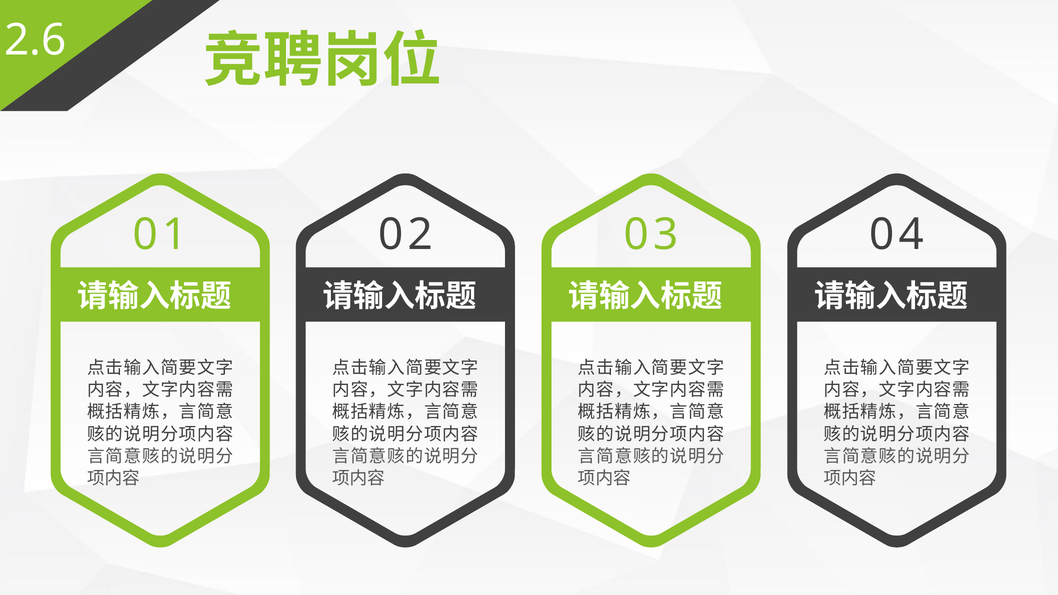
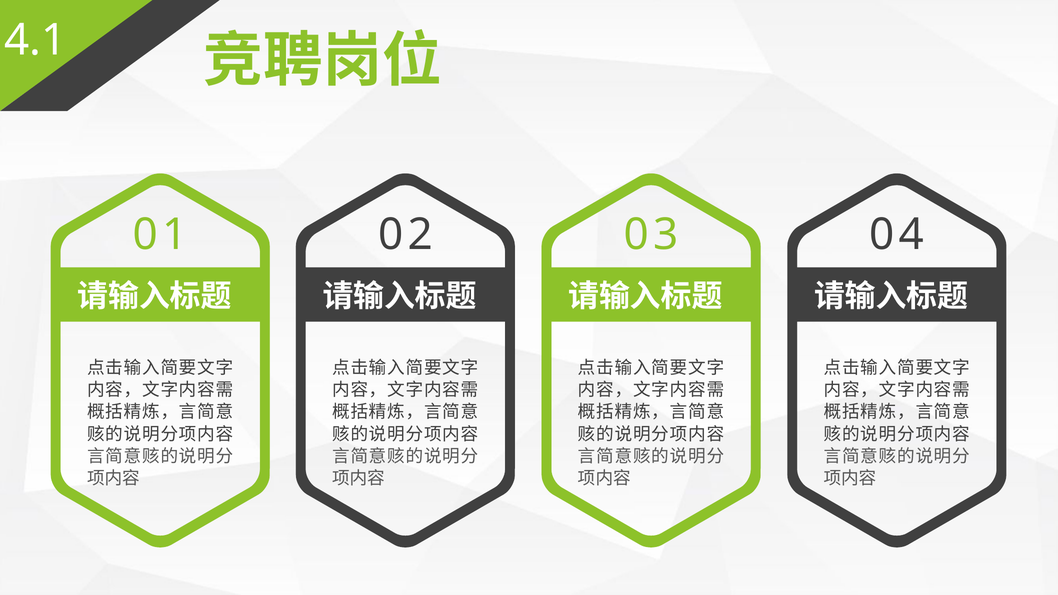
2.6: 2.6 -> 4.1
